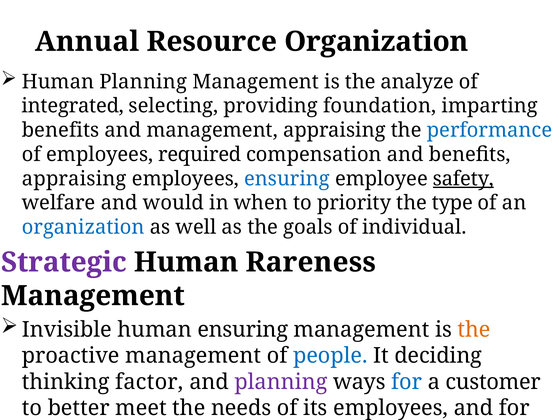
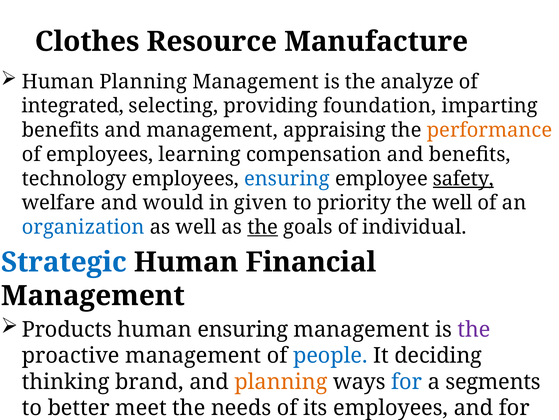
Annual: Annual -> Clothes
Resource Organization: Organization -> Manufacture
performance colour: blue -> orange
required: required -> learning
appraising at (74, 178): appraising -> technology
when: when -> given
the type: type -> well
the at (263, 227) underline: none -> present
Strategic colour: purple -> blue
Rareness: Rareness -> Financial
Invisible: Invisible -> Products
the at (474, 329) colour: orange -> purple
factor: factor -> brand
planning at (281, 381) colour: purple -> orange
customer: customer -> segments
